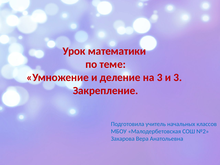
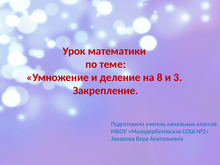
на 3: 3 -> 8
